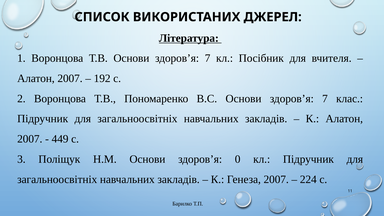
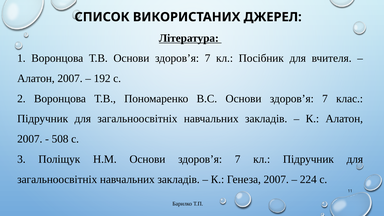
449: 449 -> 508
Н.М Основи здоров’я 0: 0 -> 7
